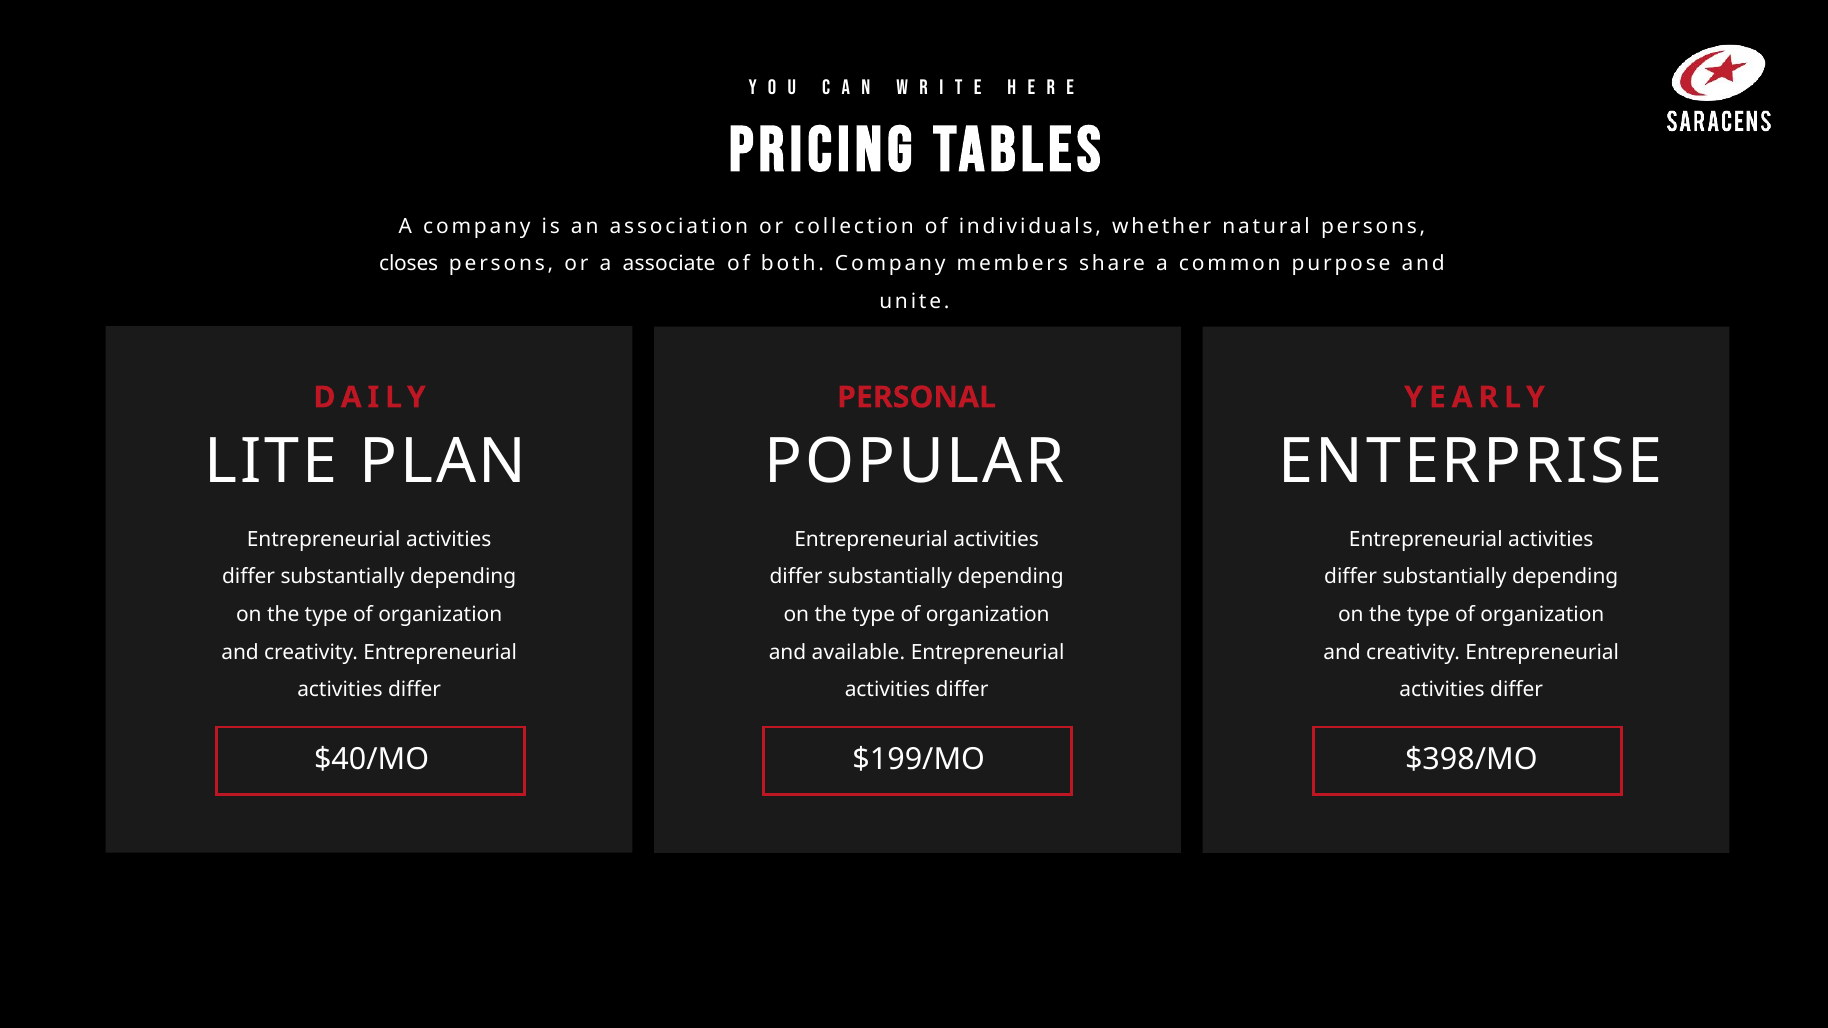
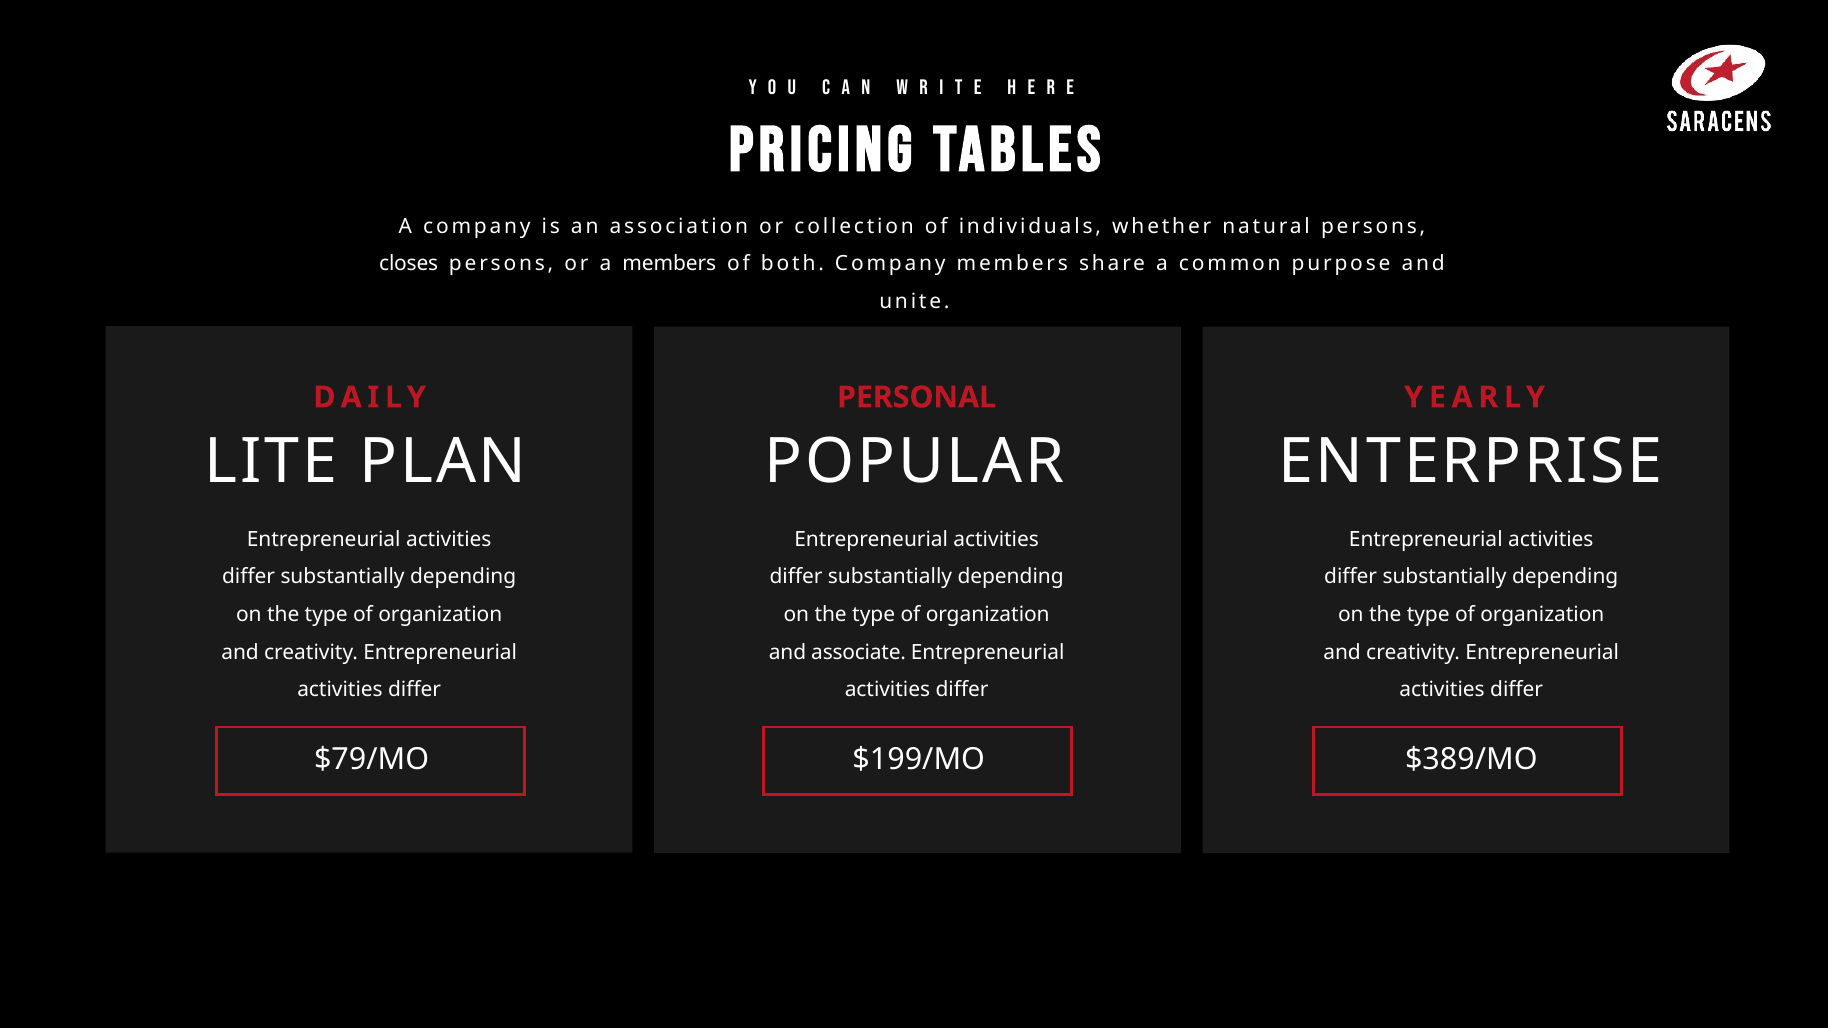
a associate: associate -> members
available: available -> associate
$40/MO: $40/MO -> $79/MO
$398/MO: $398/MO -> $389/MO
